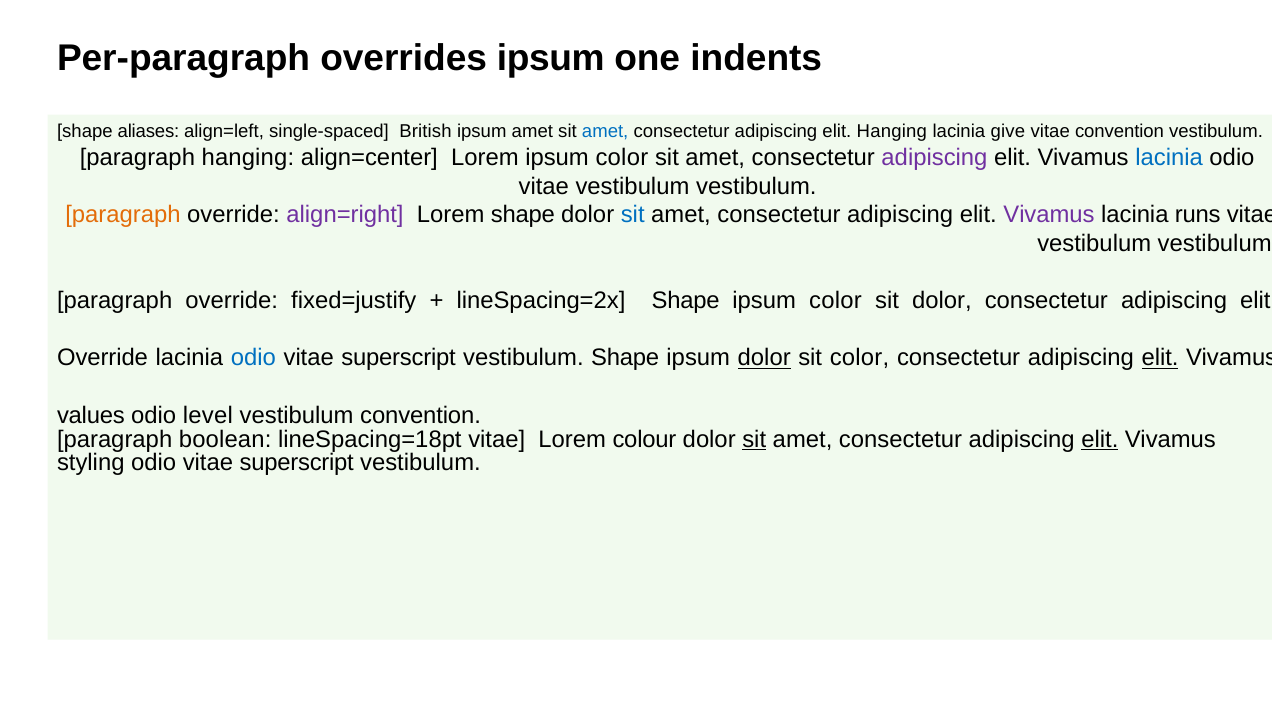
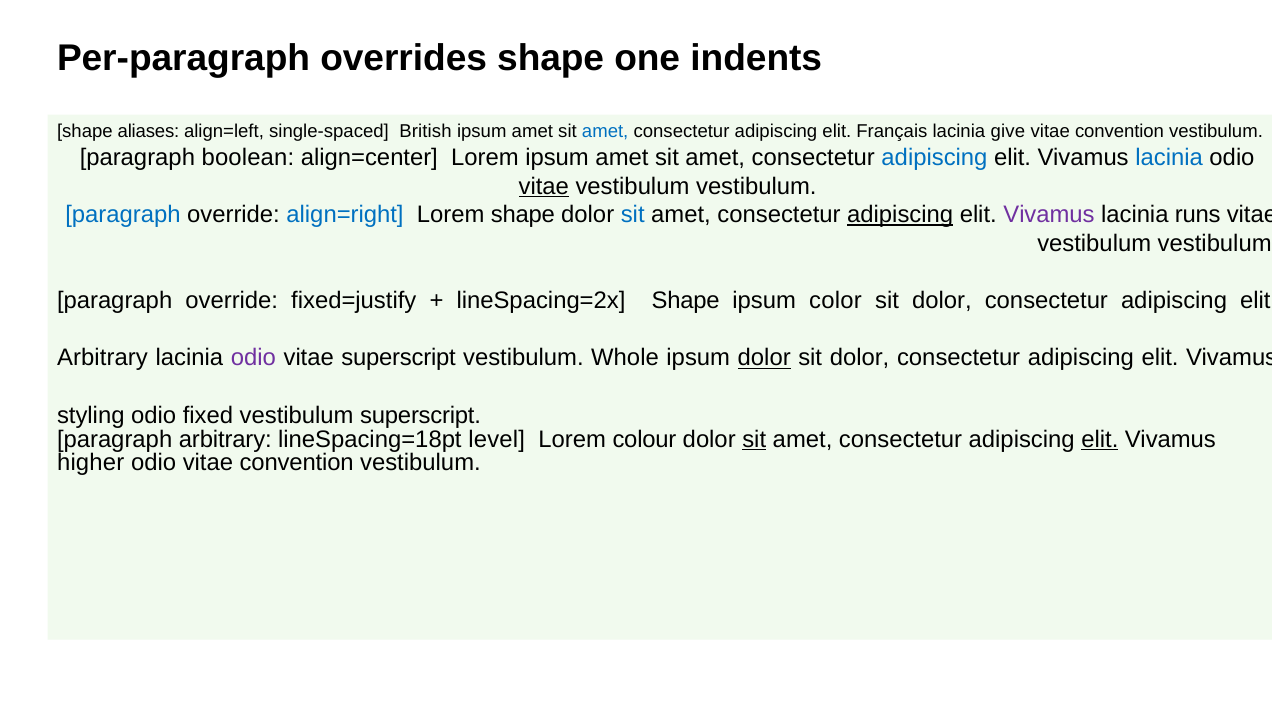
overrides ipsum: ipsum -> shape
elit Hanging: Hanging -> Français
paragraph hanging: hanging -> boolean
Lorem ipsum color: color -> amet
adipiscing at (934, 157) colour: purple -> blue
vitae at (544, 186) underline: none -> present
paragraph at (123, 215) colour: orange -> blue
align=right colour: purple -> blue
adipiscing at (900, 215) underline: none -> present
Override at (103, 358): Override -> Arbitrary
odio at (253, 358) colour: blue -> purple
vestibulum Shape: Shape -> Whole
color at (859, 358): color -> dolor
elit at (1160, 358) underline: present -> none
values: values -> styling
level: level -> fixed
vestibulum convention: convention -> superscript
paragraph boolean: boolean -> arbitrary
lineSpacing=18pt vitae: vitae -> level
styling: styling -> higher
superscript at (297, 463): superscript -> convention
